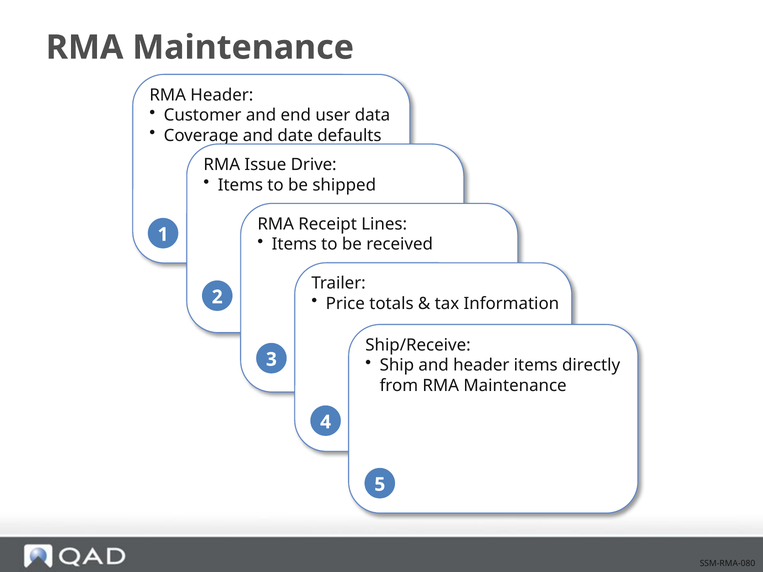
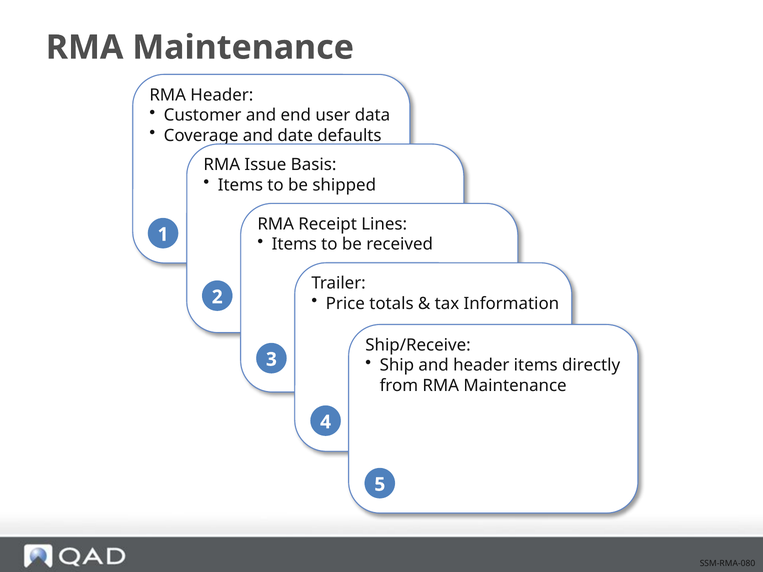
Drive: Drive -> Basis
